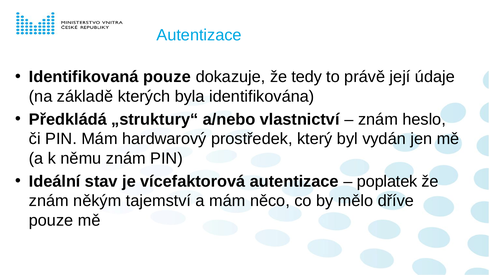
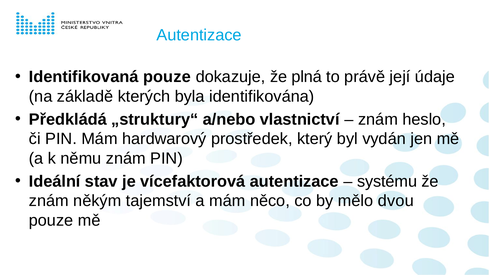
tedy: tedy -> plná
poplatek: poplatek -> systému
dříve: dříve -> dvou
